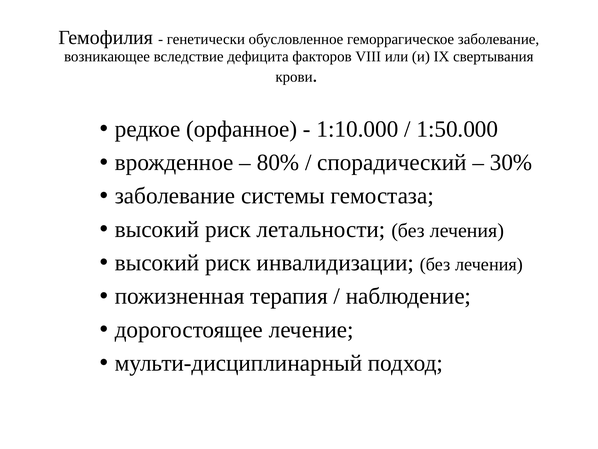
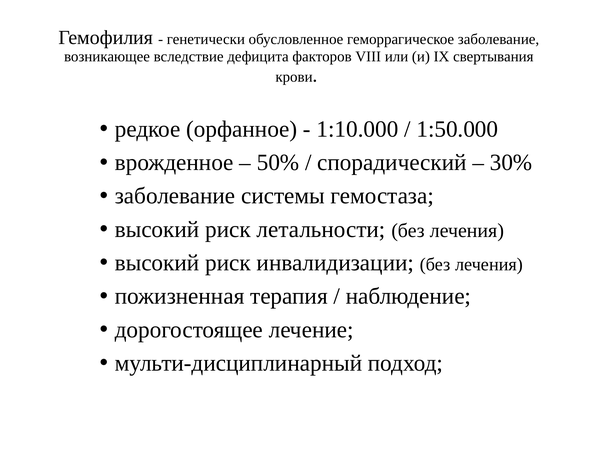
80%: 80% -> 50%
